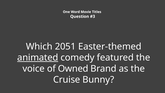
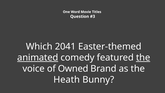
2051: 2051 -> 2041
the at (143, 57) underline: none -> present
Cruise: Cruise -> Heath
